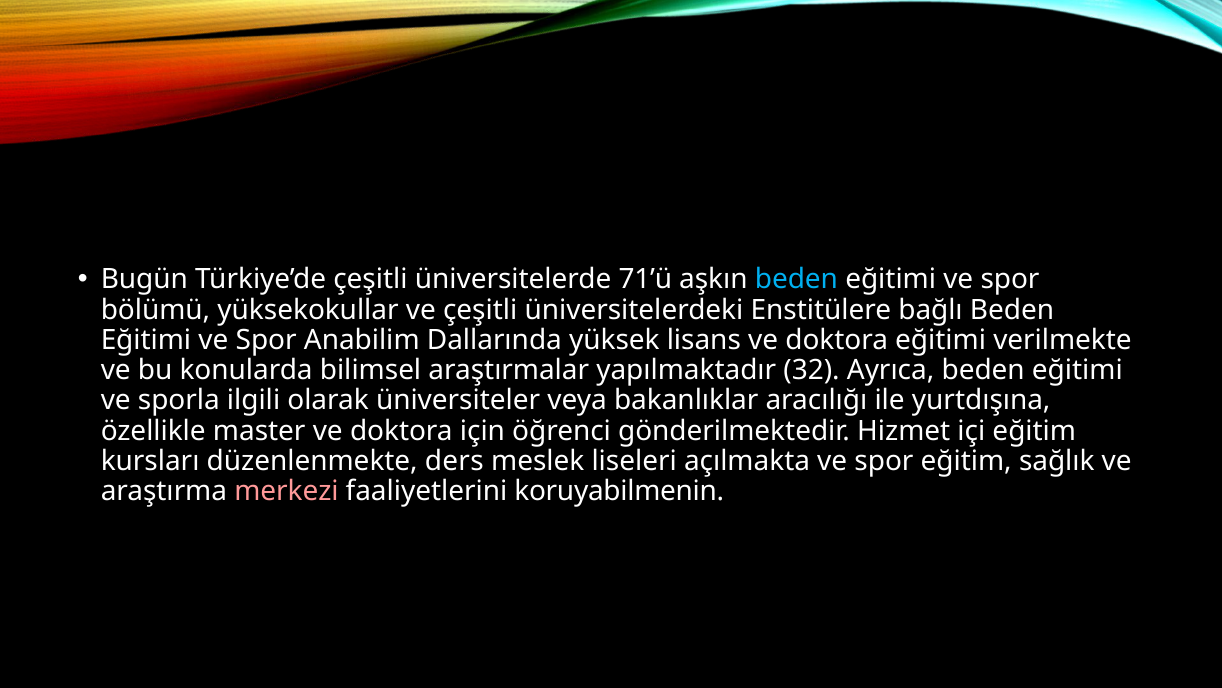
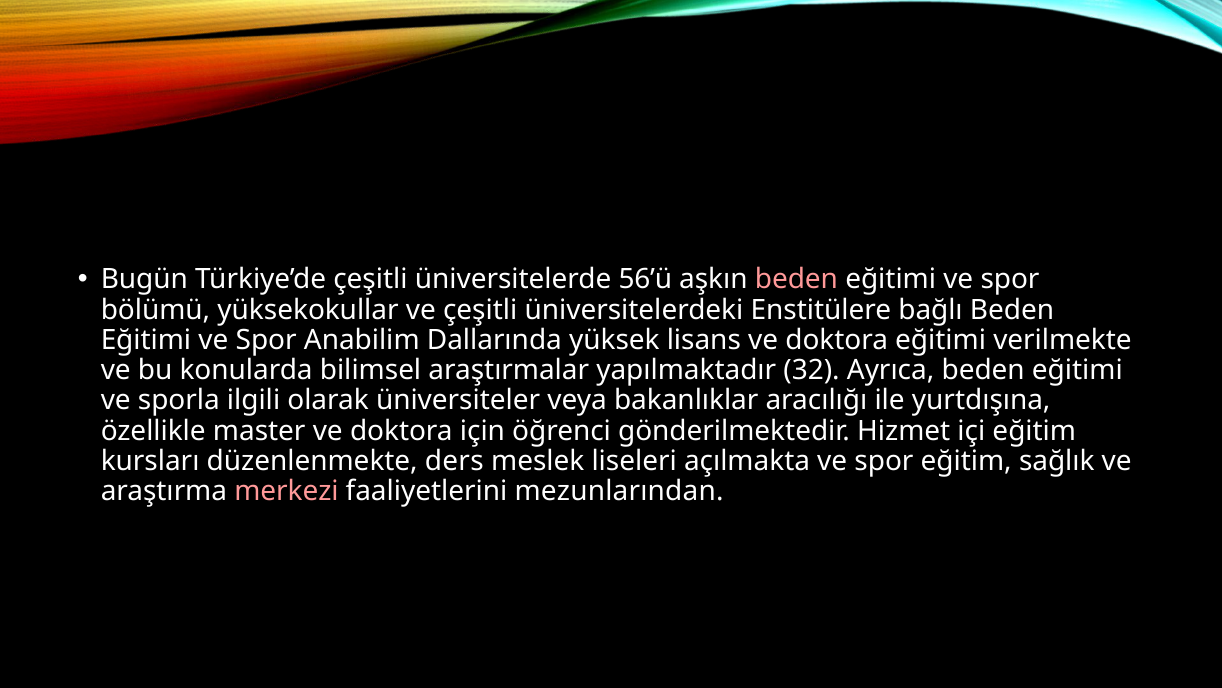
71’ü: 71’ü -> 56’ü
beden at (796, 279) colour: light blue -> pink
koruyabilmenin: koruyabilmenin -> mezunlarından
